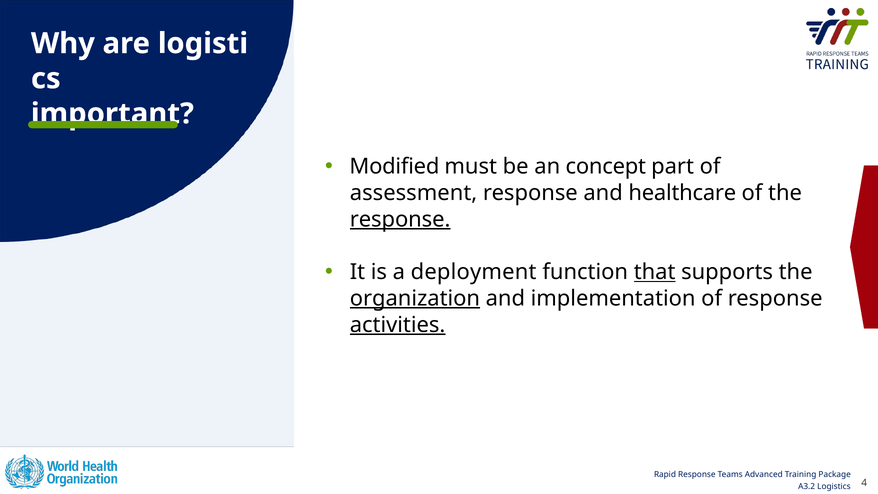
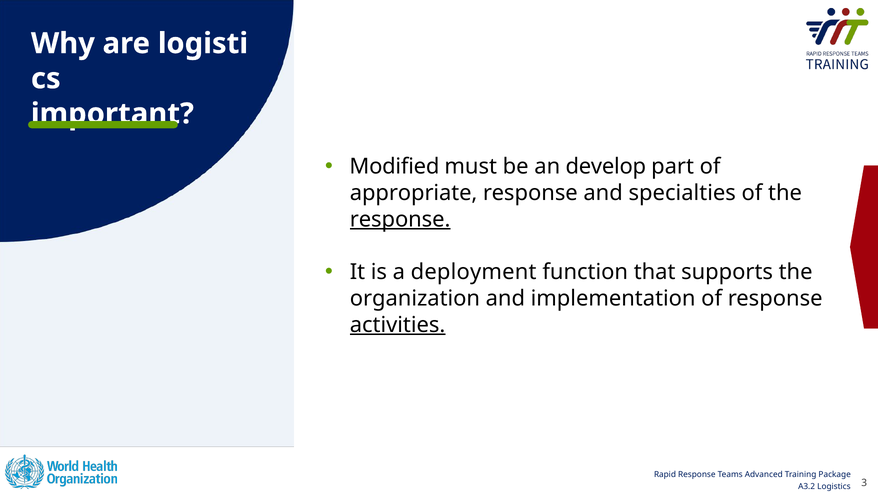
concept: concept -> develop
assessment: assessment -> appropriate
healthcare: healthcare -> specialties
that underline: present -> none
organization underline: present -> none
4: 4 -> 3
